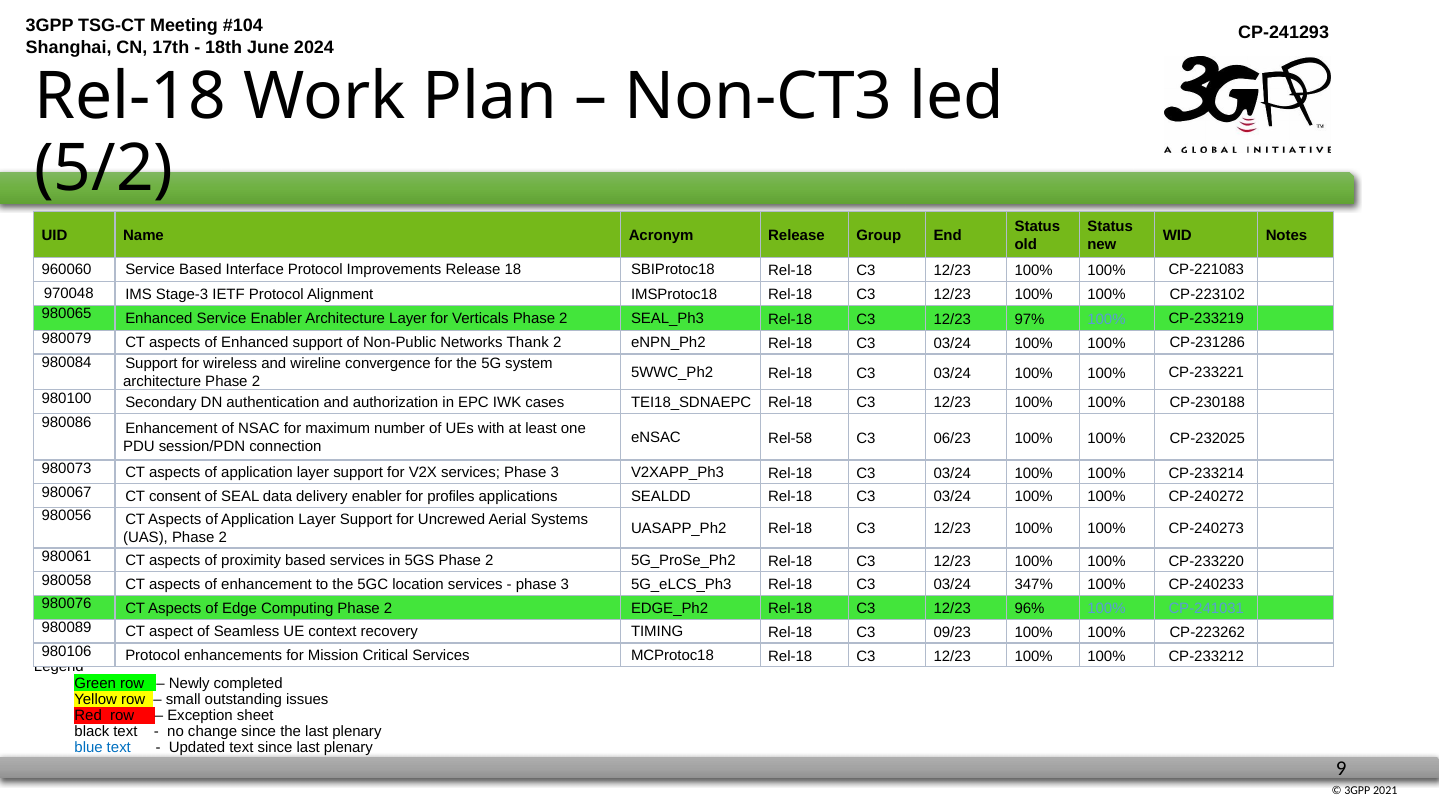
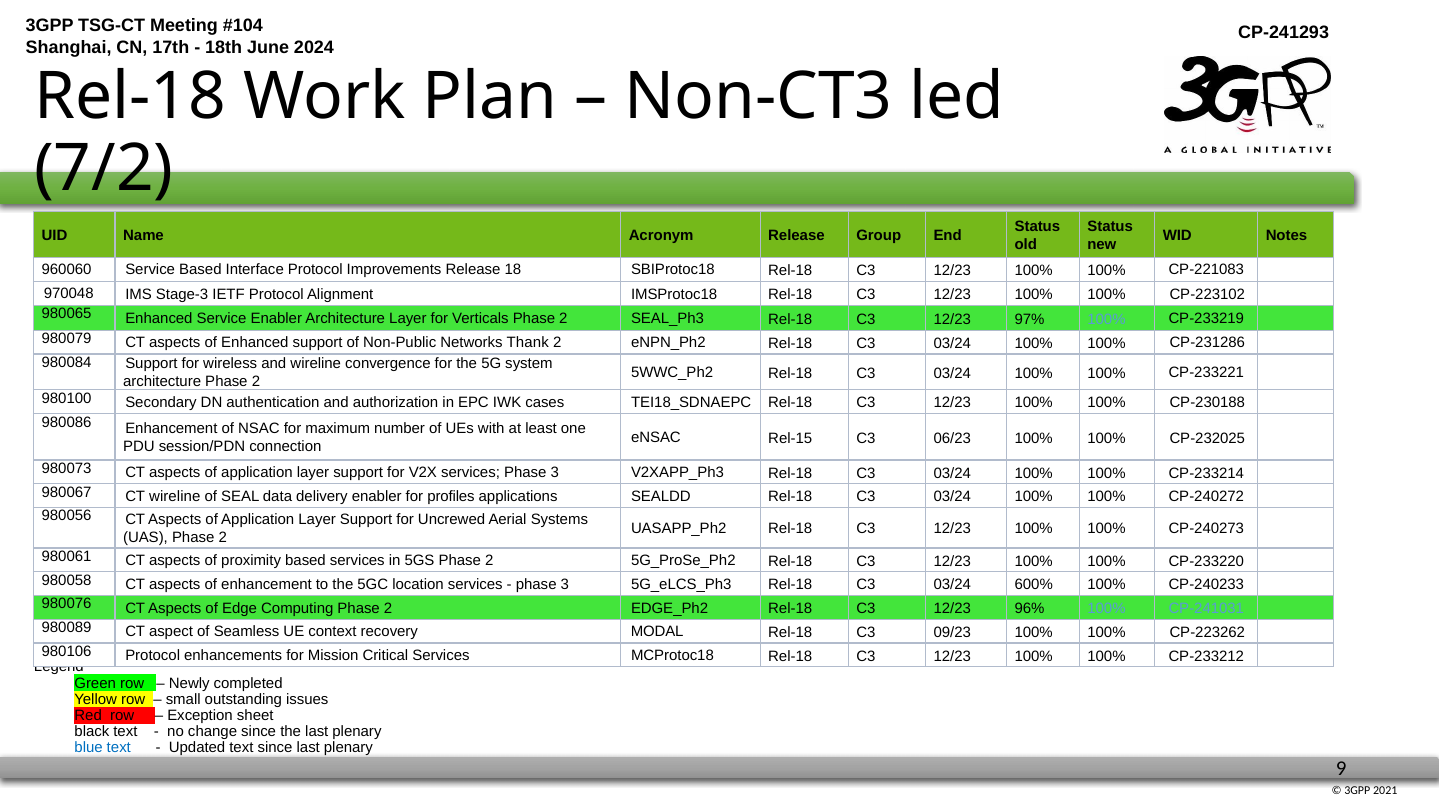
5/2: 5/2 -> 7/2
Rel-58: Rel-58 -> Rel-15
CT consent: consent -> wireline
347%: 347% -> 600%
TIMING: TIMING -> MODAL
